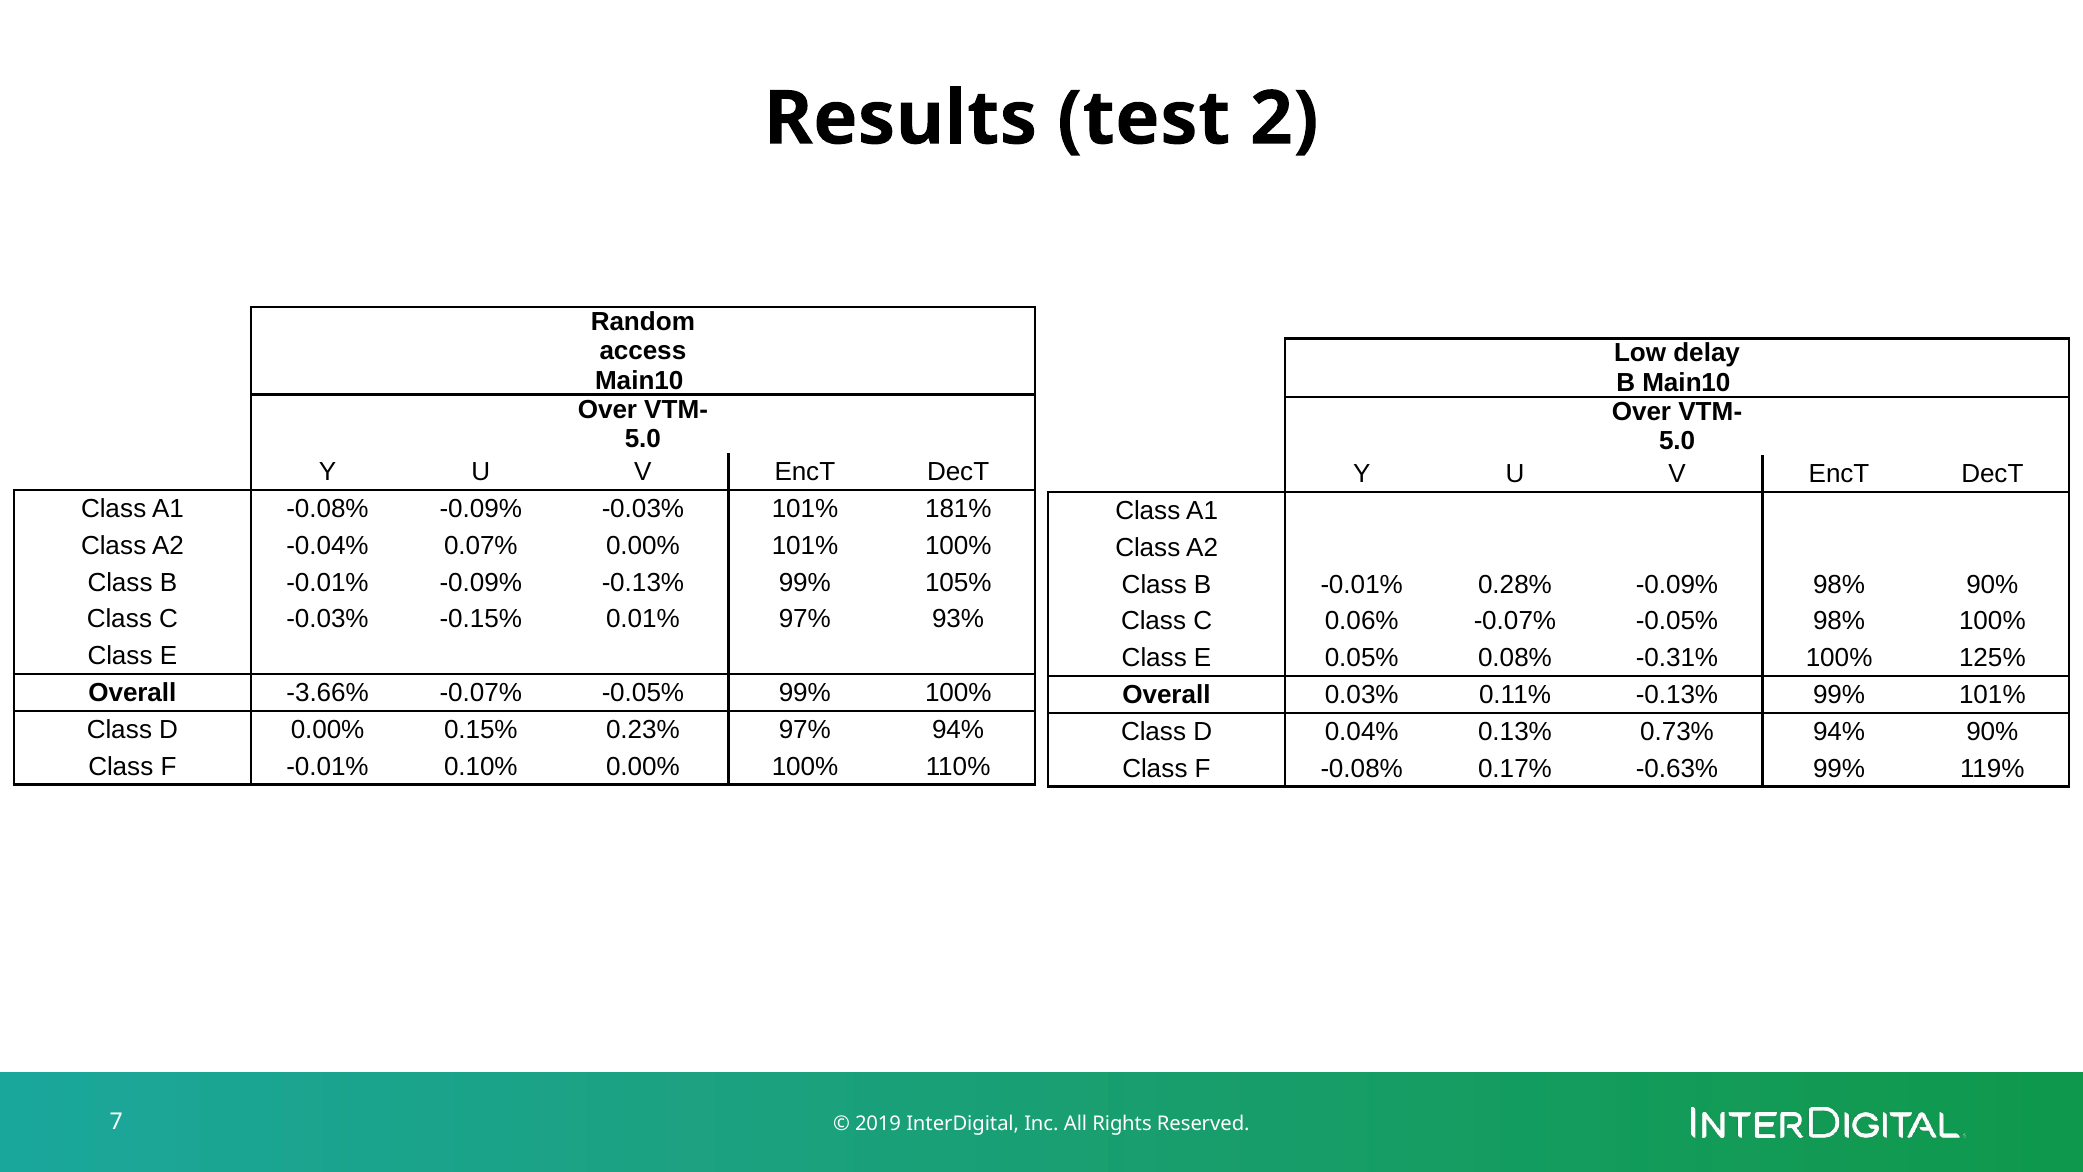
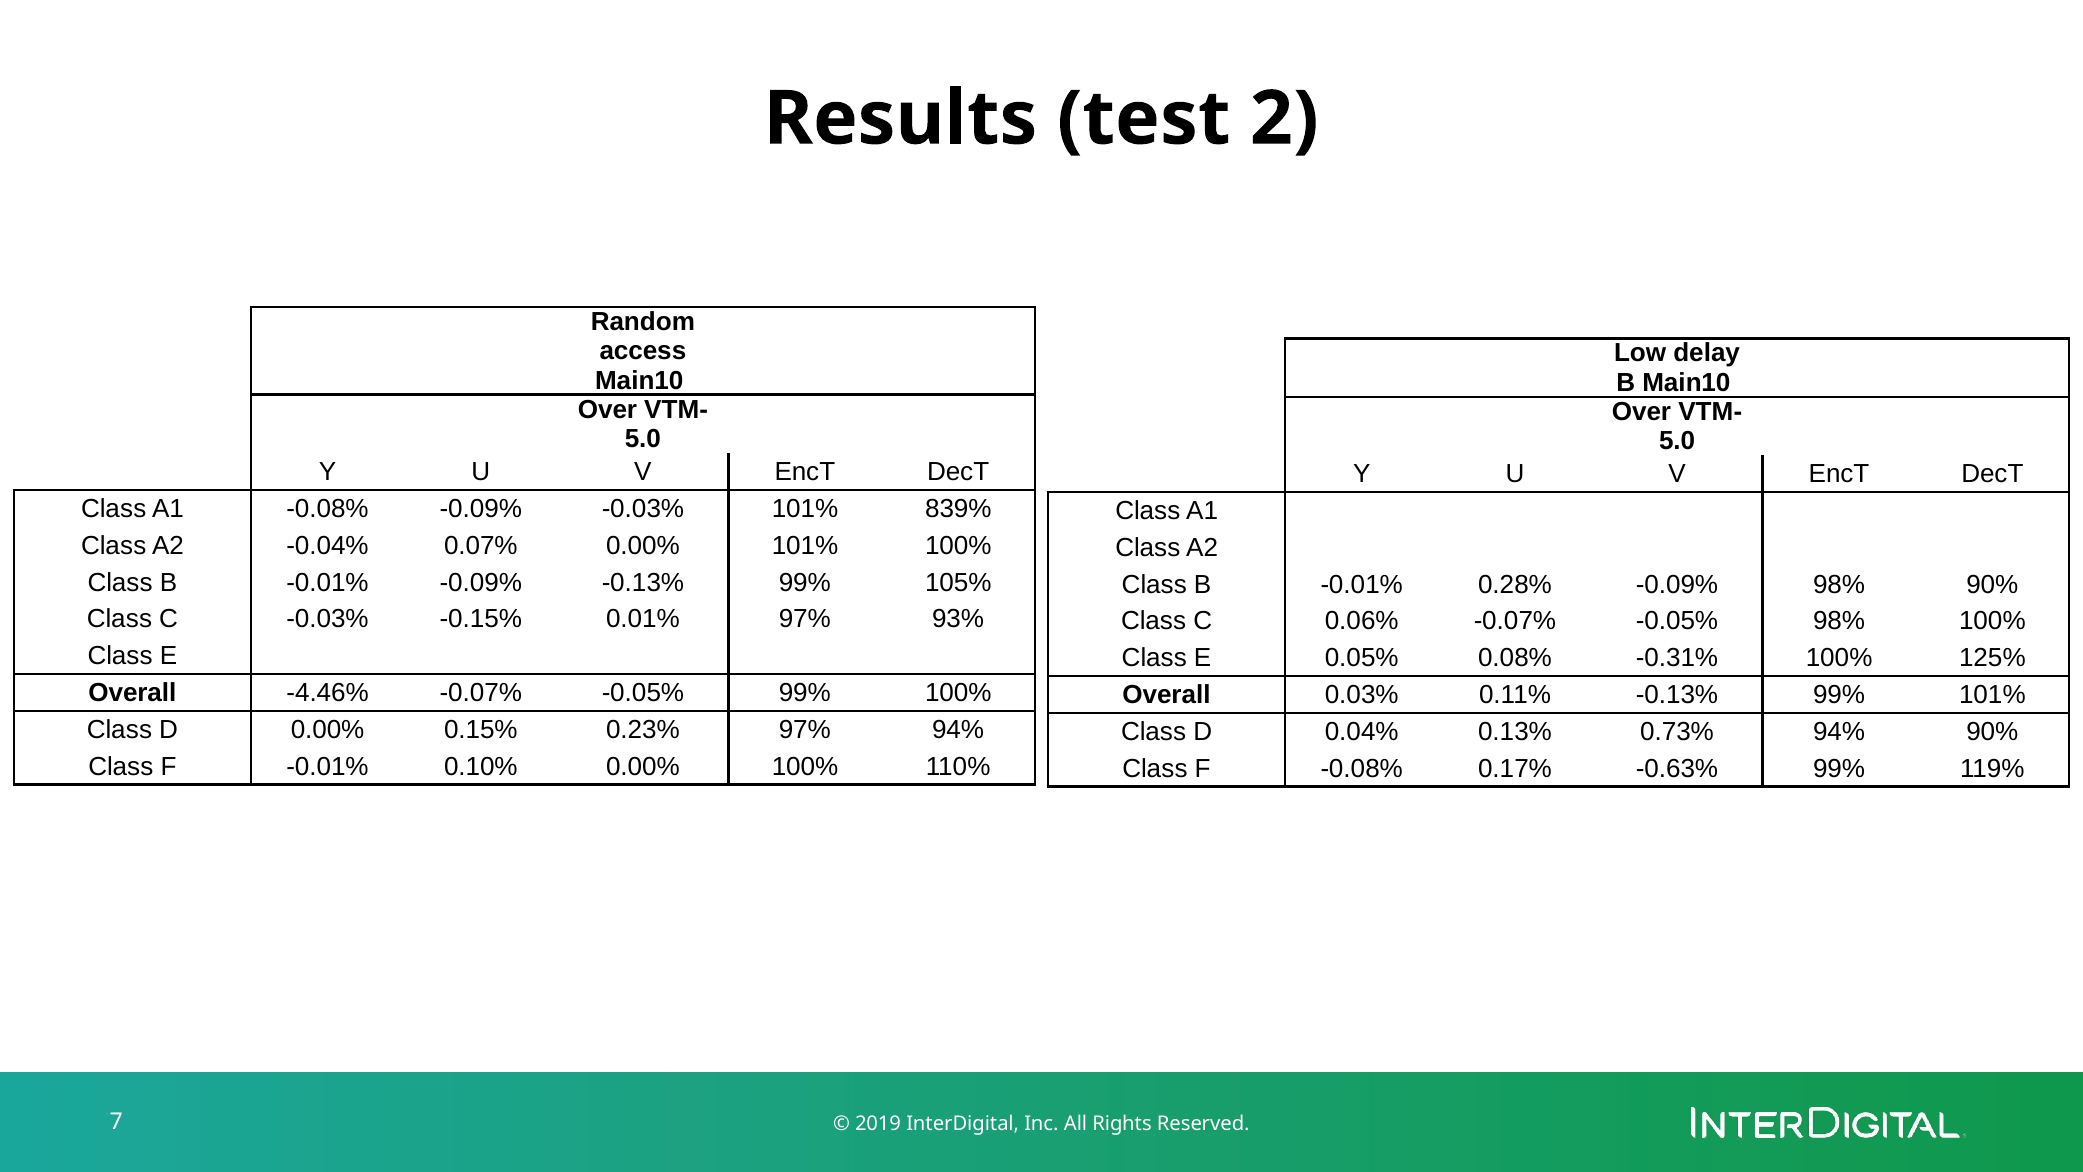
181%: 181% -> 839%
-3.66%: -3.66% -> -4.46%
